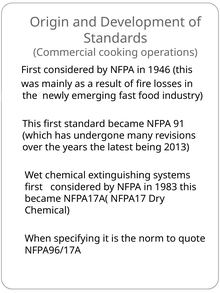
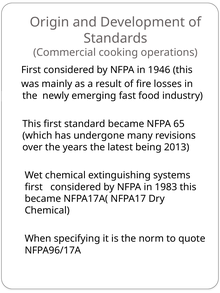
91: 91 -> 65
